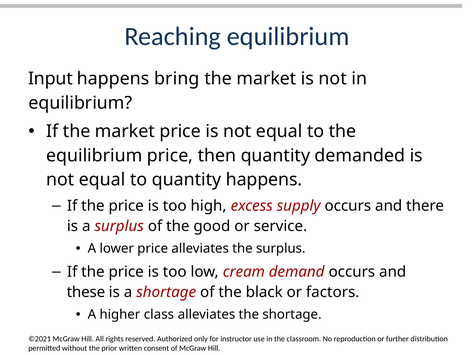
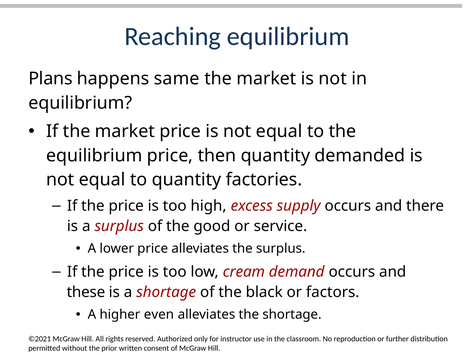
Input: Input -> Plans
bring: bring -> same
quantity happens: happens -> factories
class: class -> even
